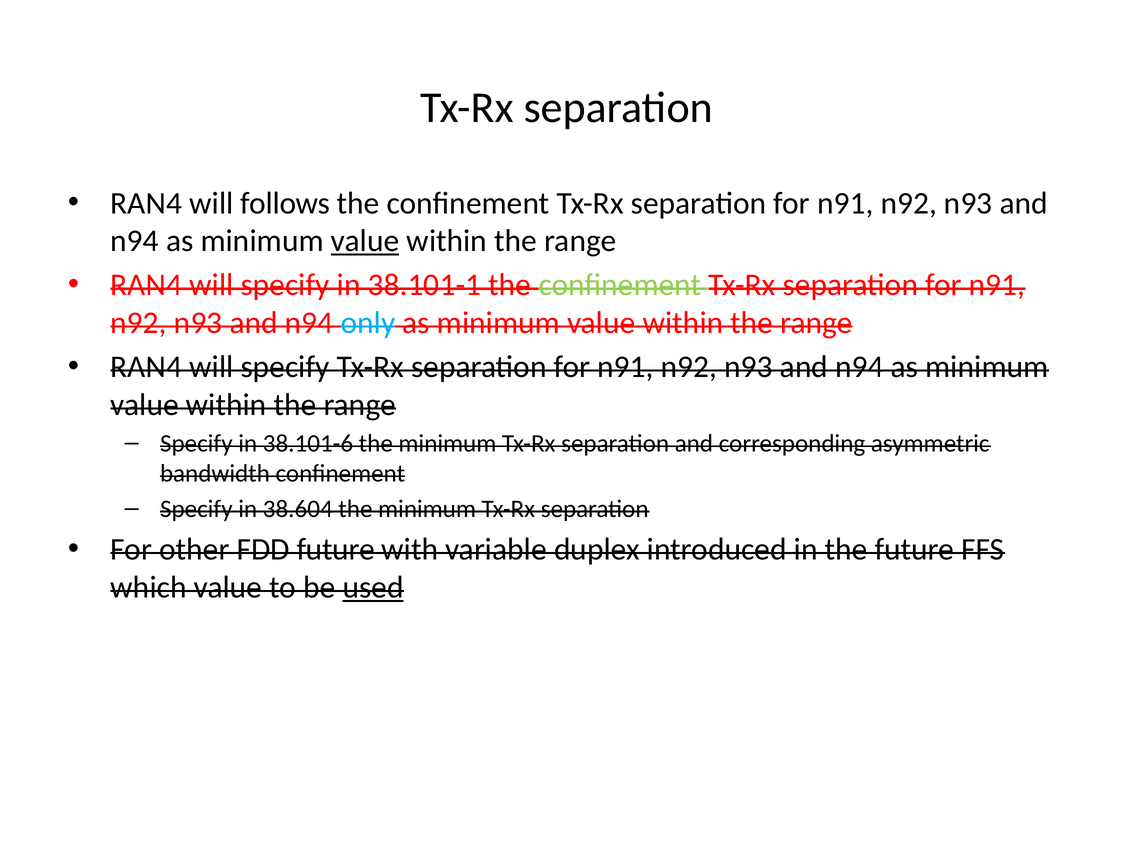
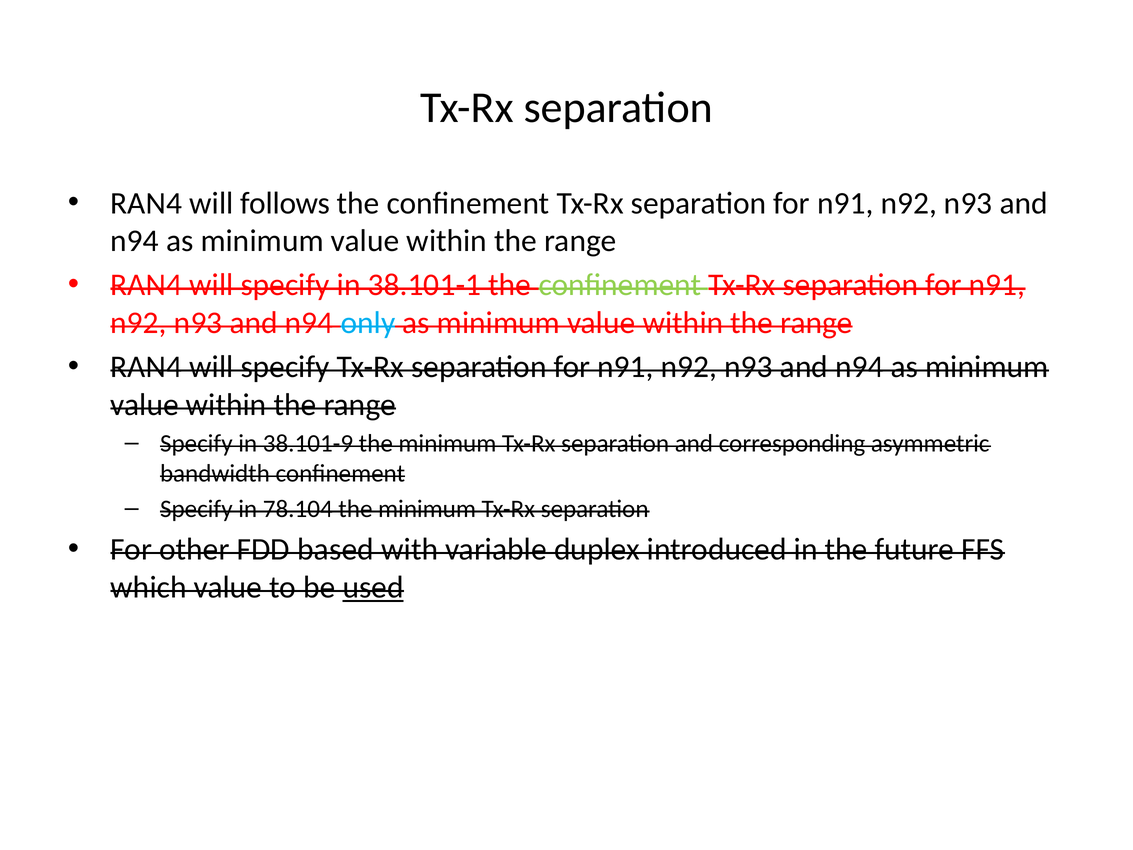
value at (365, 241) underline: present -> none
38.101-6: 38.101-6 -> 38.101-9
38.604: 38.604 -> 78.104
FDD future: future -> based
